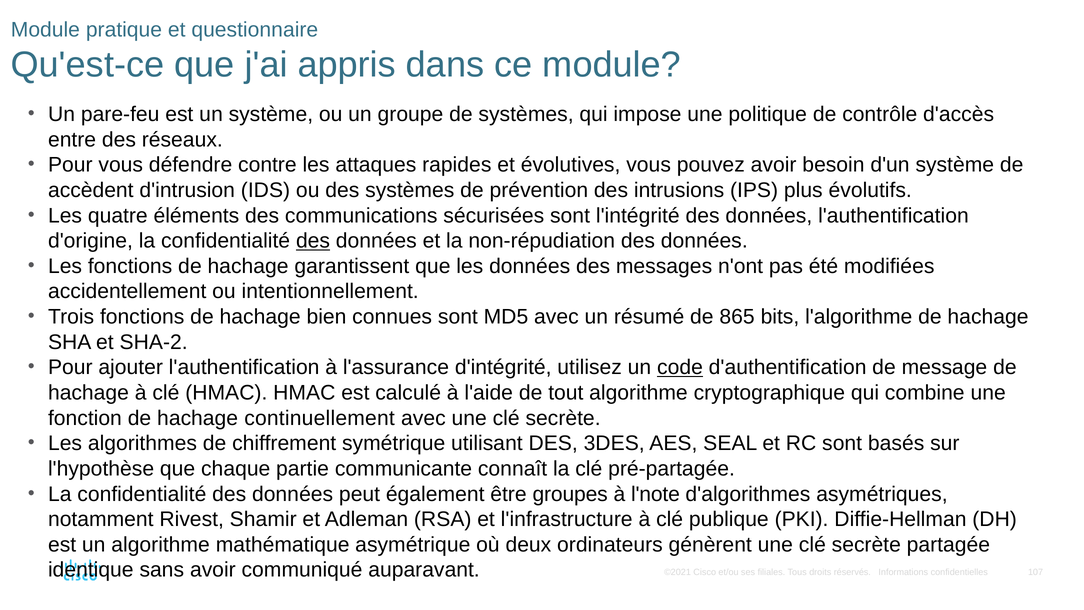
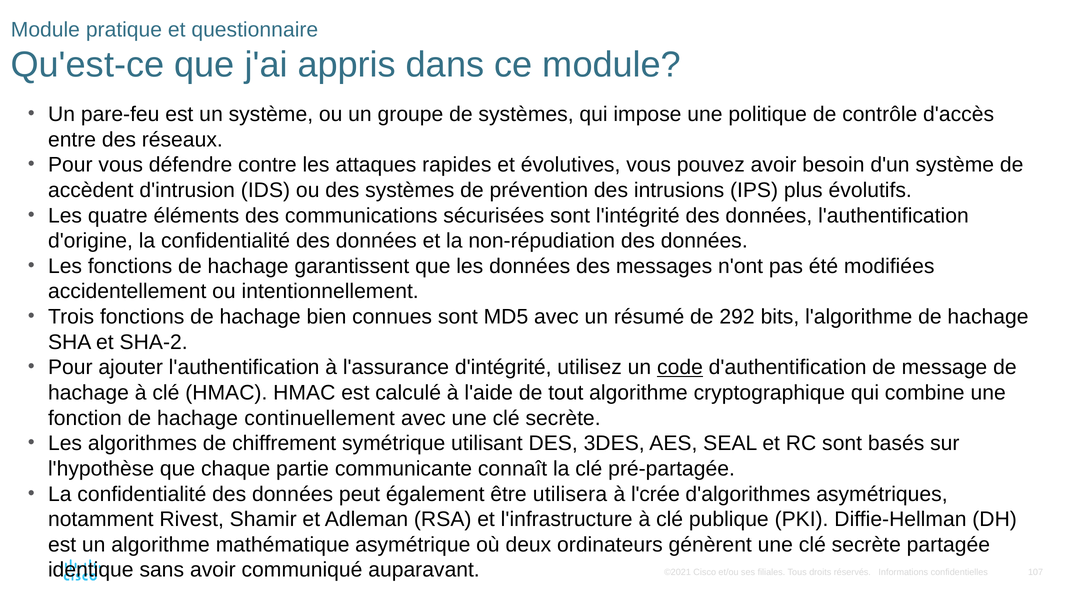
des at (313, 241) underline: present -> none
865: 865 -> 292
groupes: groupes -> utilisera
l'note: l'note -> l'crée
